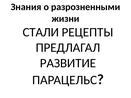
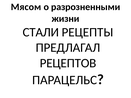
Знания: Знания -> Мясом
РАЗВИТИЕ: РАЗВИТИЕ -> РЕЦЕПТОВ
